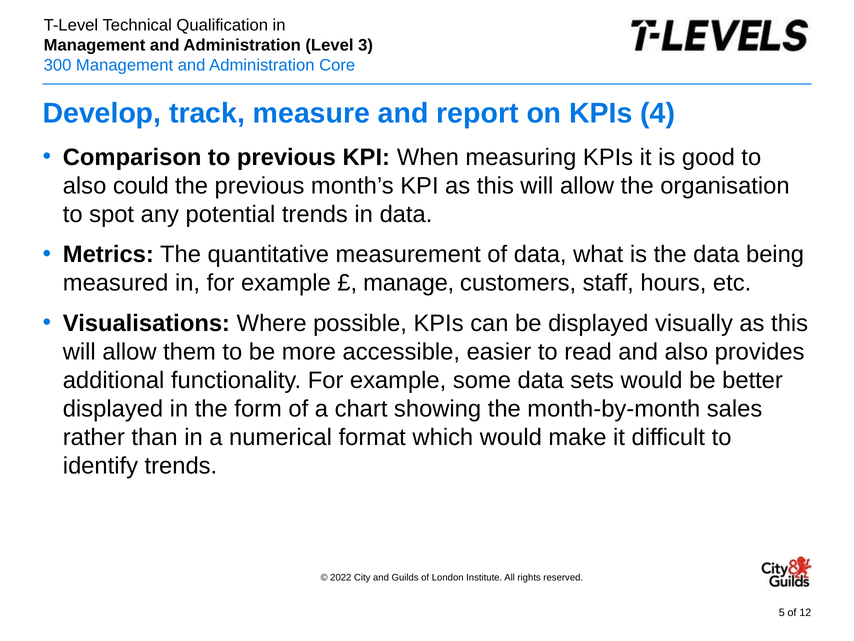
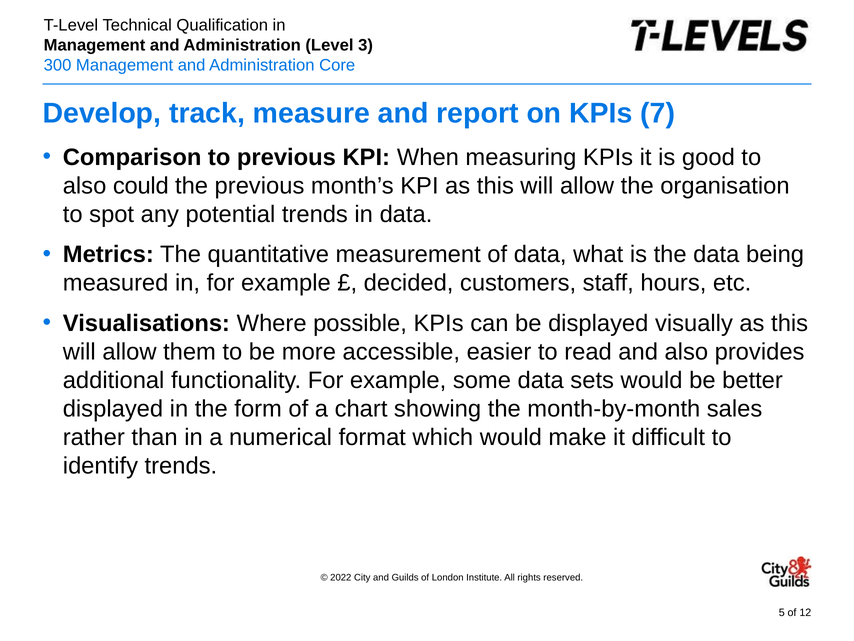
4: 4 -> 7
manage: manage -> decided
